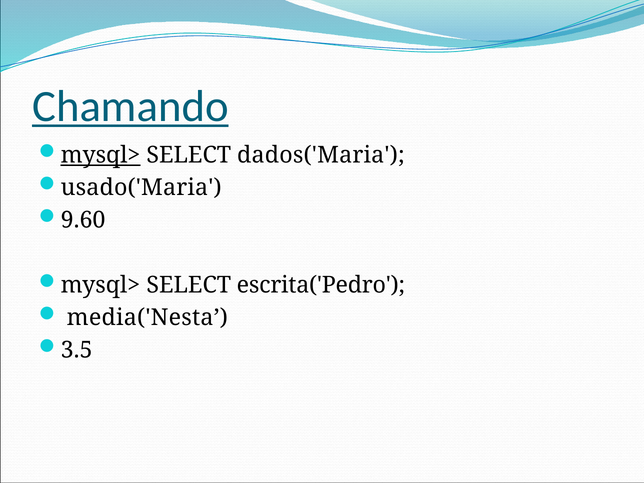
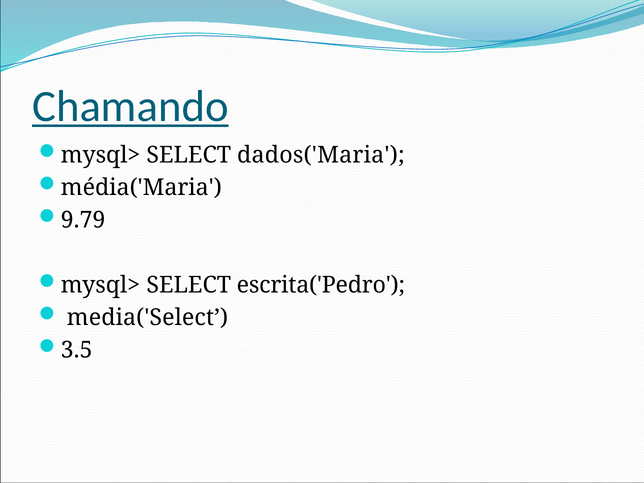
mysql> at (101, 155) underline: present -> none
usado('Maria: usado('Maria -> média('Maria
9.60: 9.60 -> 9.79
media('Nesta: media('Nesta -> media('Select
